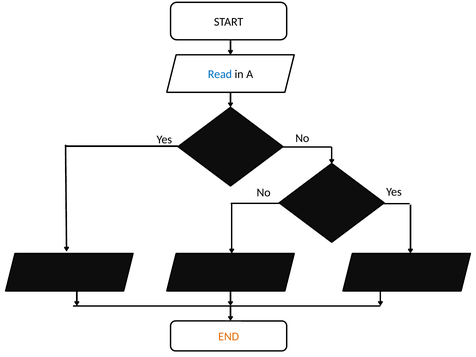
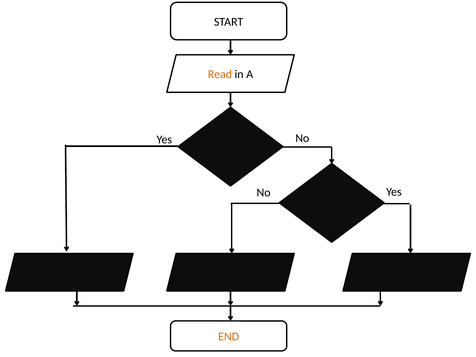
Read colour: blue -> orange
